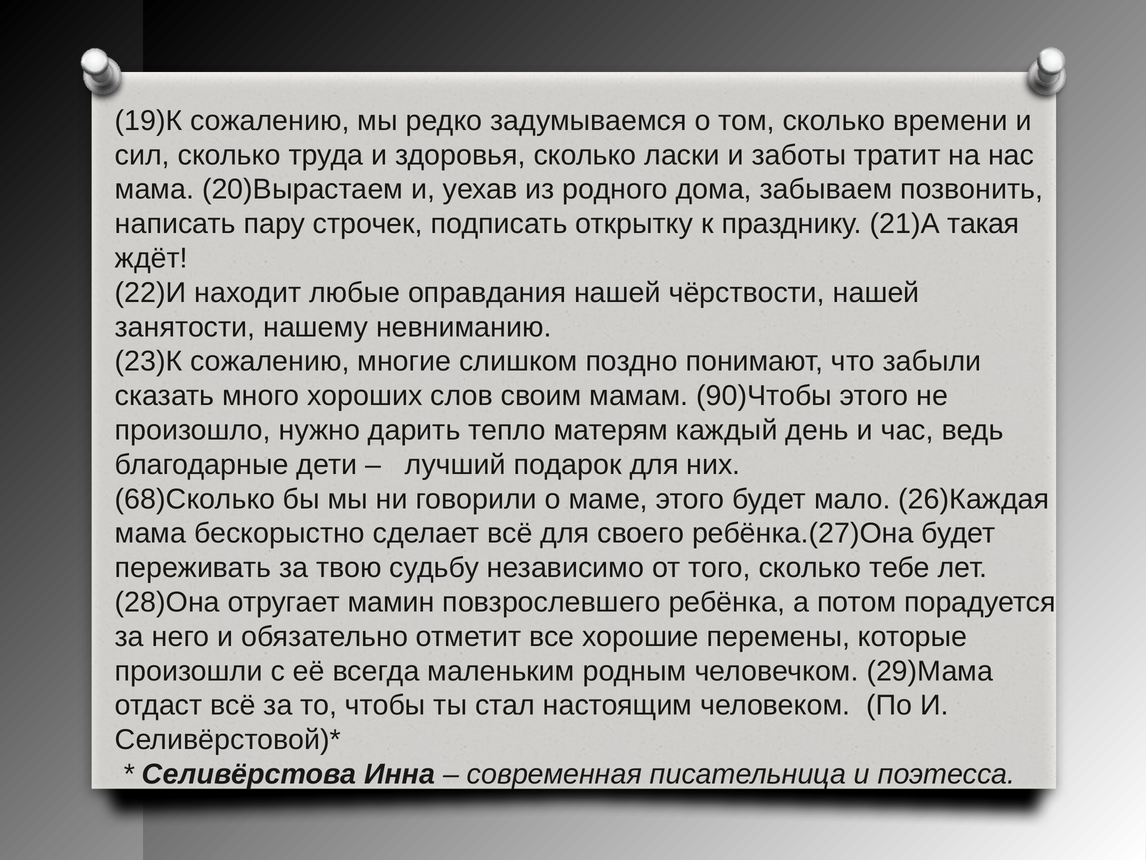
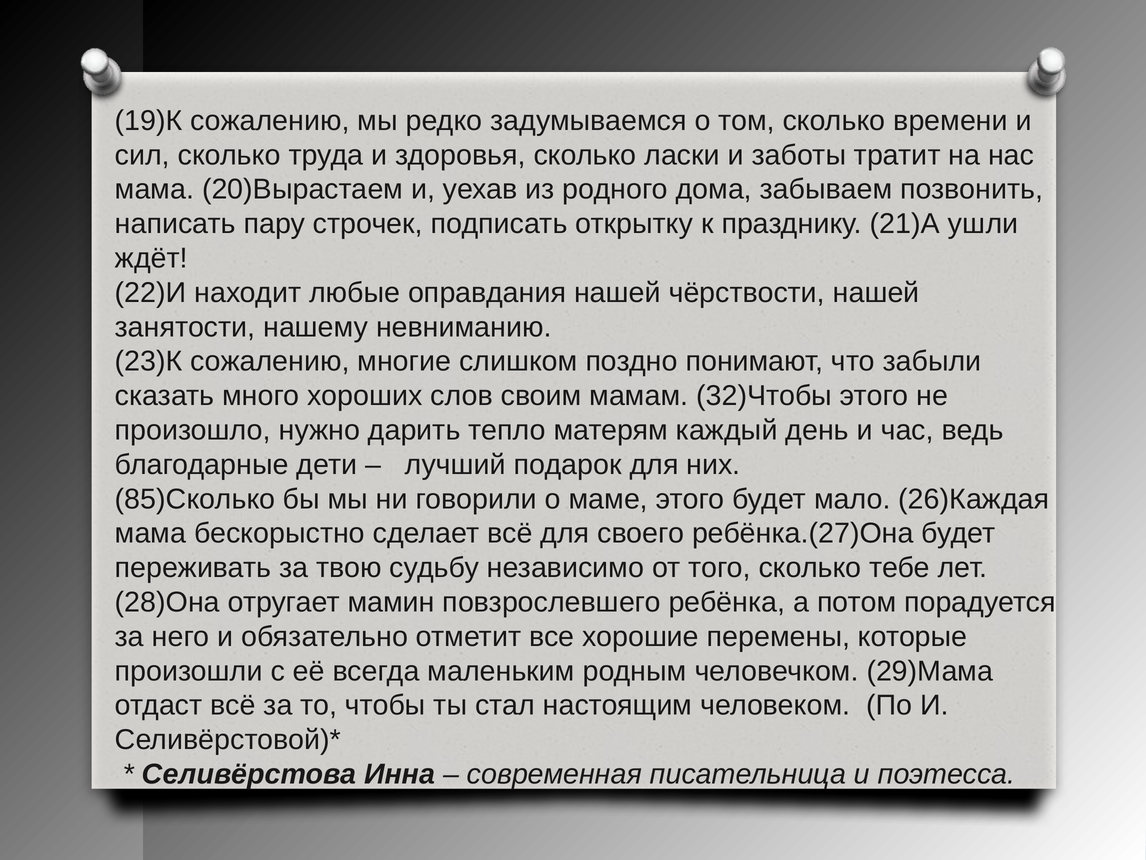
такая: такая -> ушли
90)Чтобы: 90)Чтобы -> 32)Чтобы
68)Сколько: 68)Сколько -> 85)Сколько
